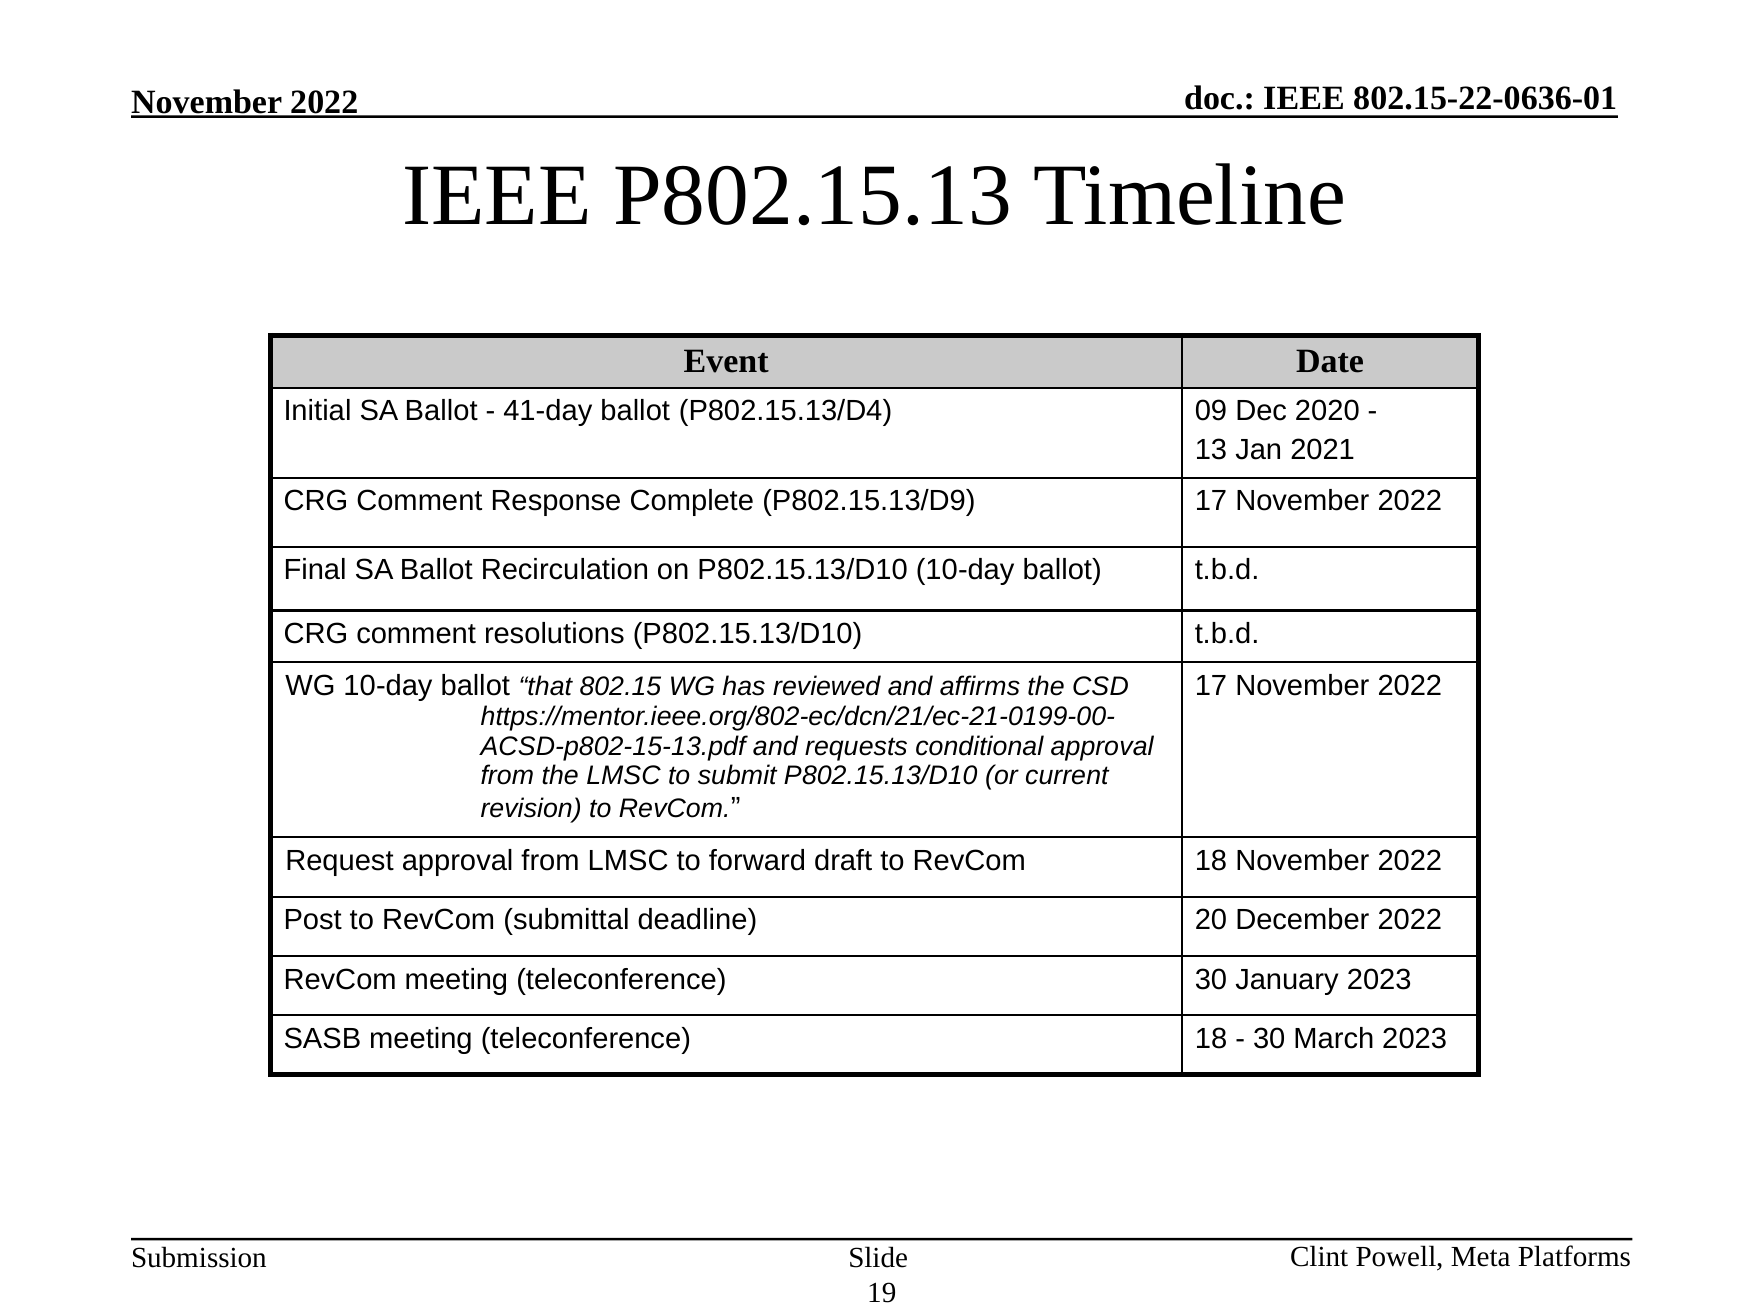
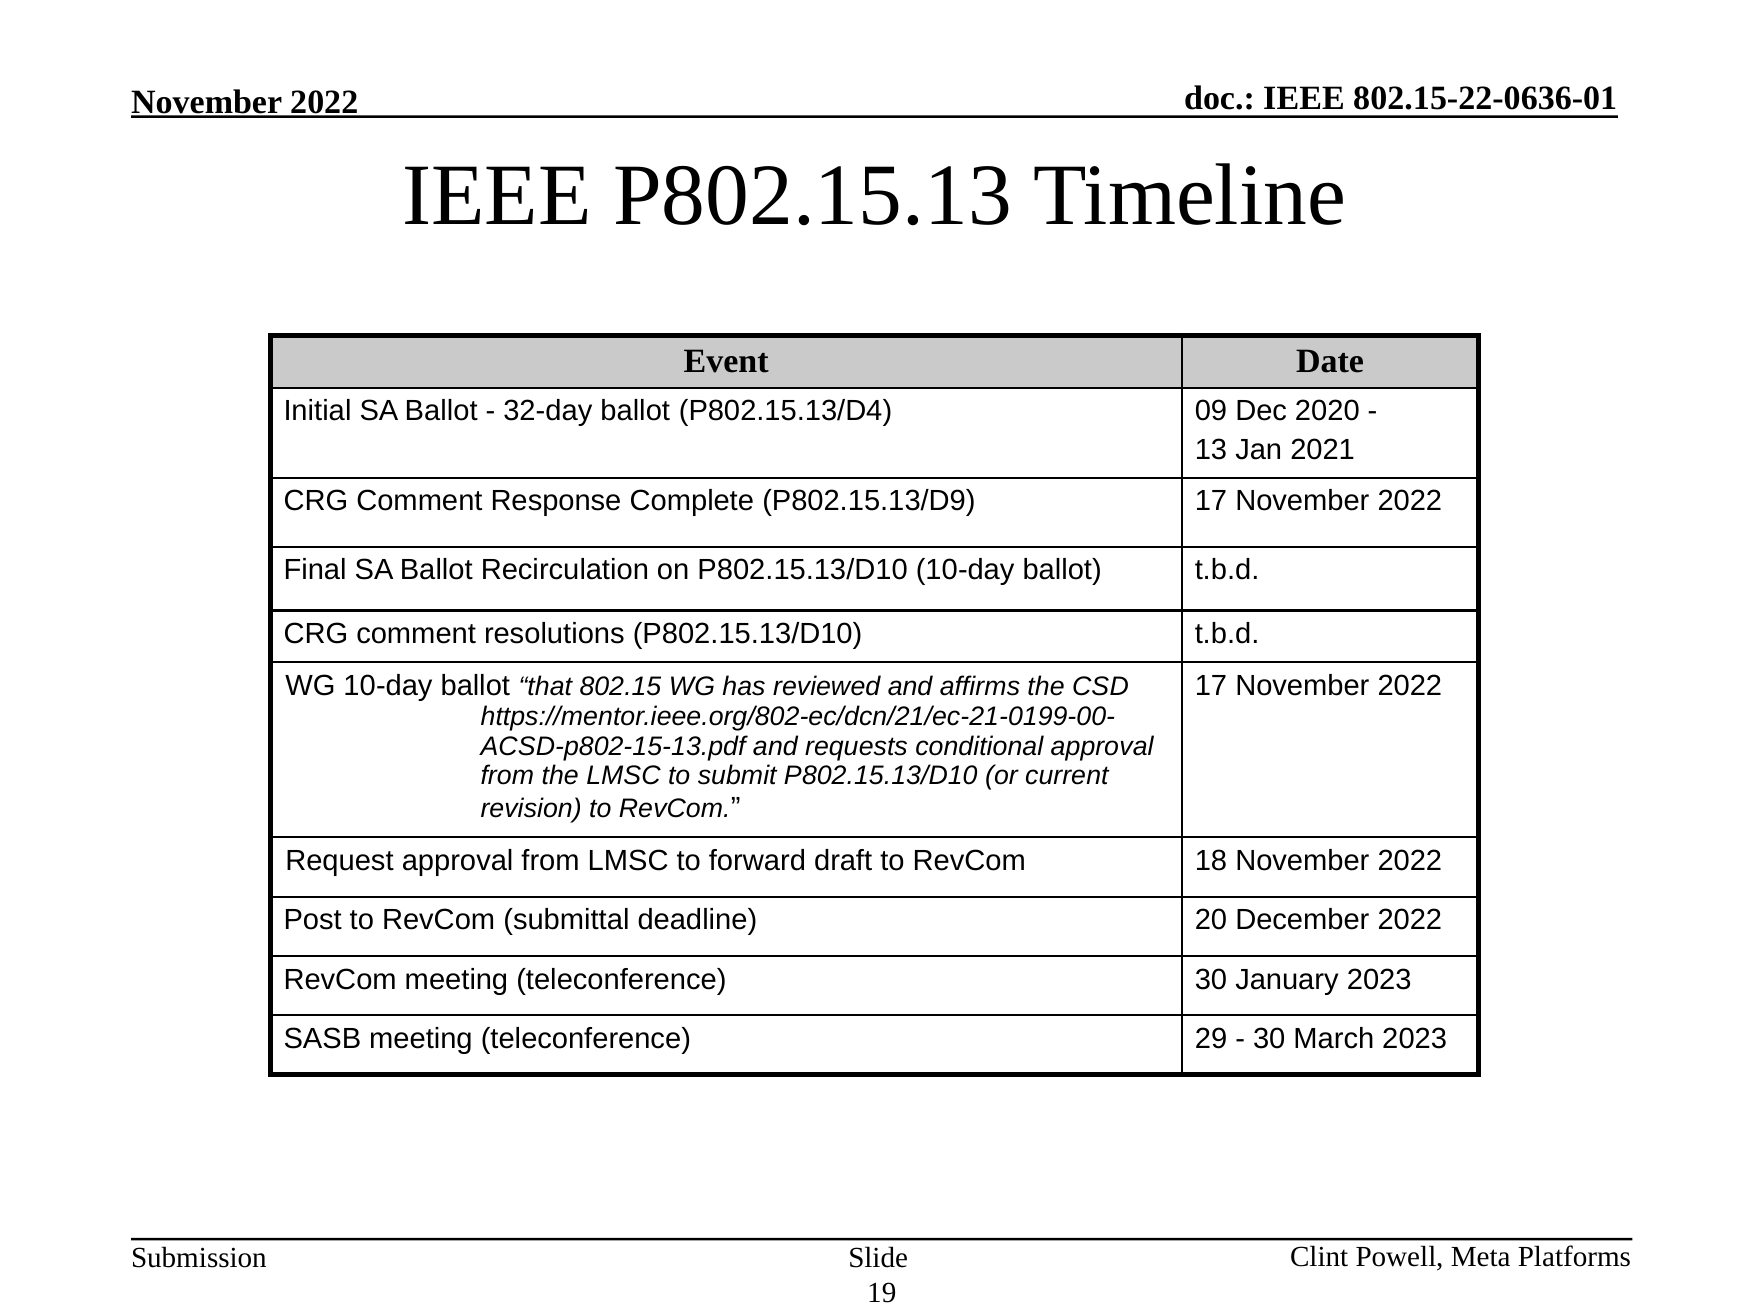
41-day: 41-day -> 32-day
teleconference 18: 18 -> 29
